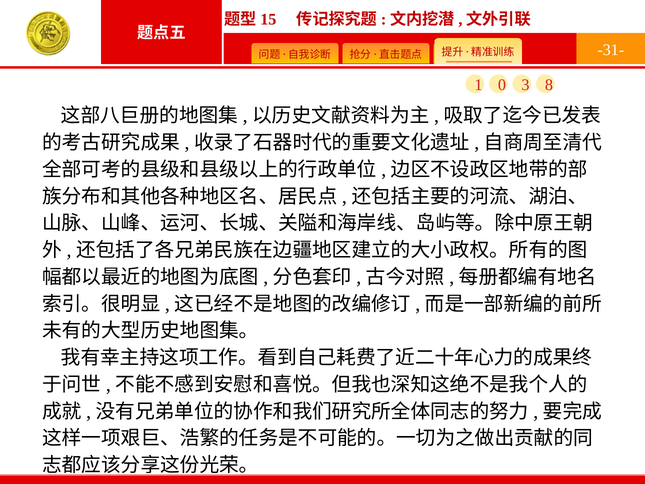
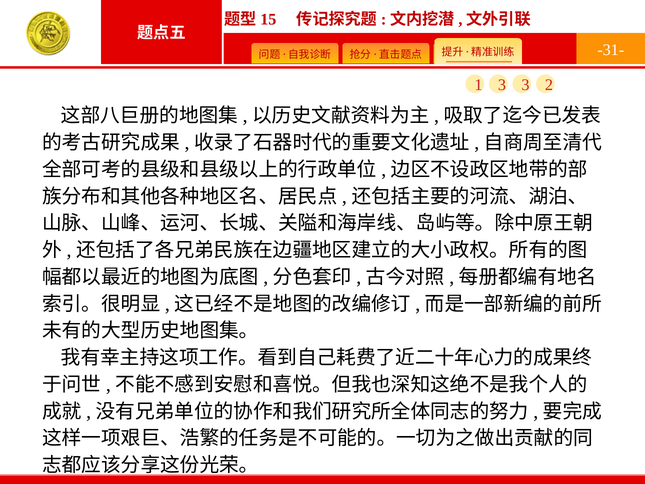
1 0: 0 -> 3
8: 8 -> 2
